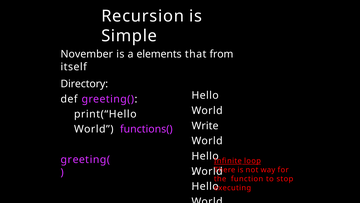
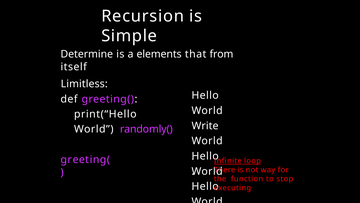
November: November -> Determine
Directory: Directory -> Limitless
functions(: functions( -> randomly(
